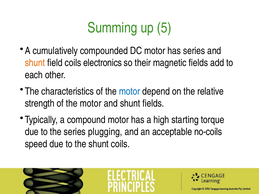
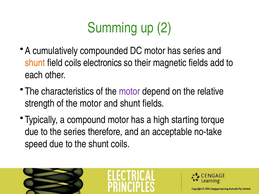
5: 5 -> 2
motor at (130, 91) colour: blue -> purple
plugging: plugging -> therefore
no-coils: no-coils -> no-take
